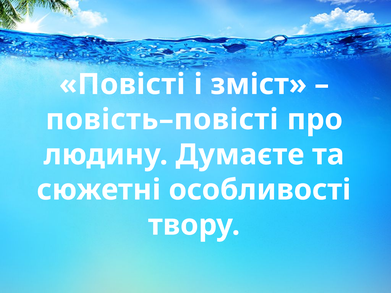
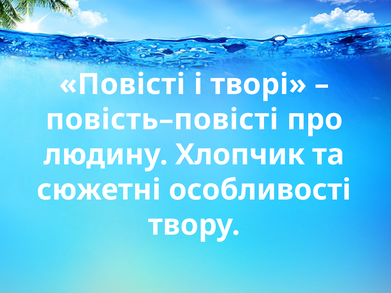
зміст: зміст -> творі
Думаєте: Думаєте -> Хлопчик
